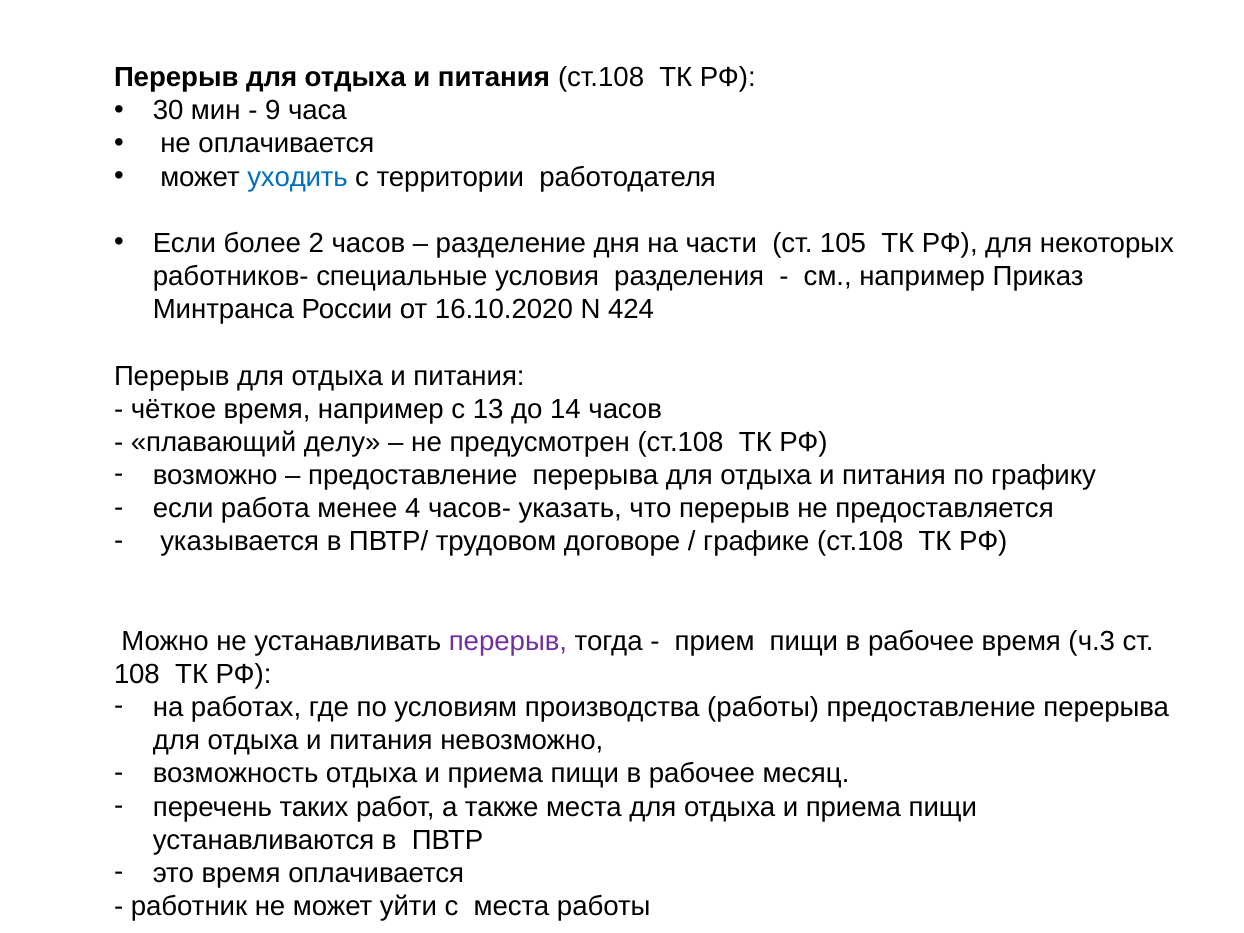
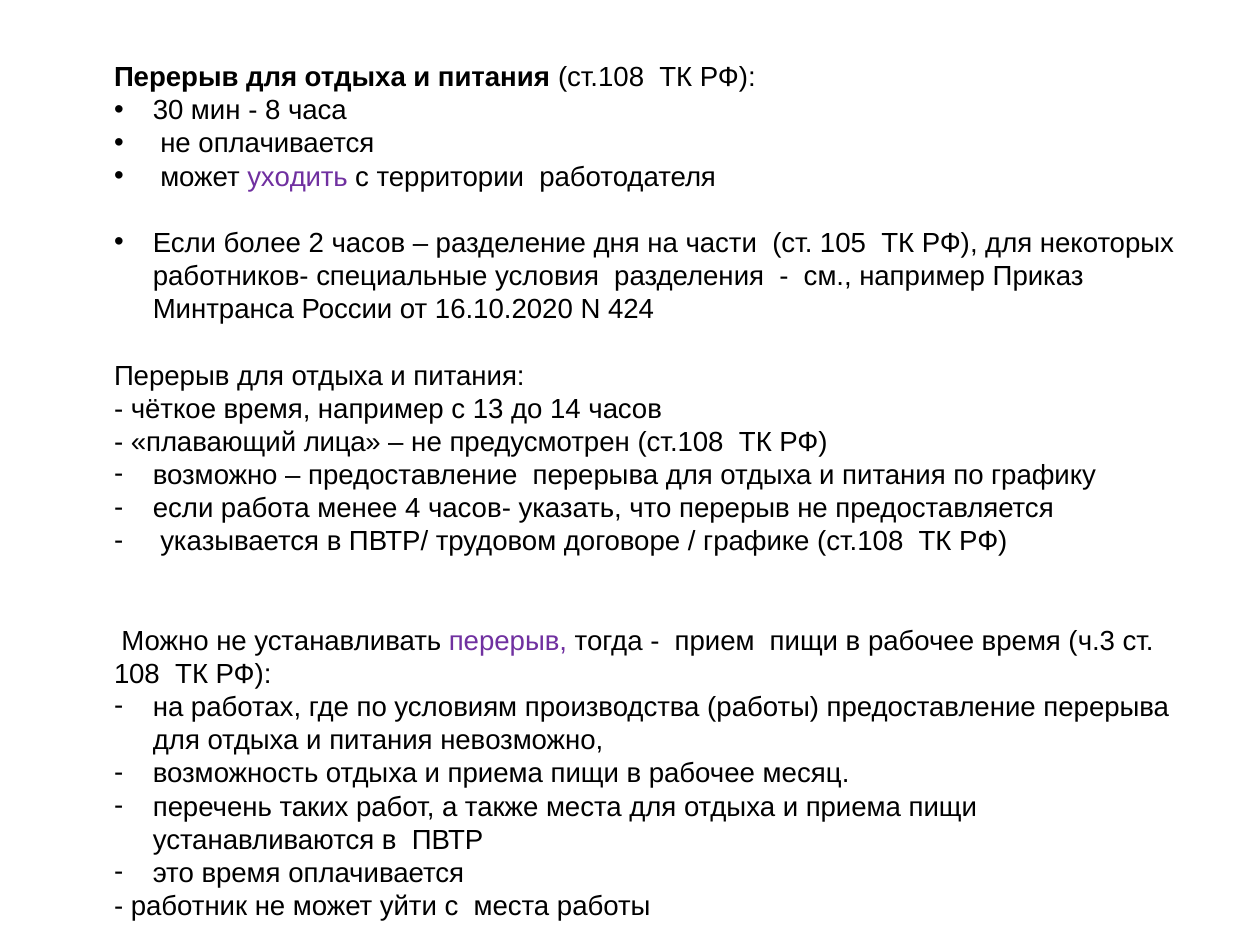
9: 9 -> 8
уходить colour: blue -> purple
делу: делу -> лица
